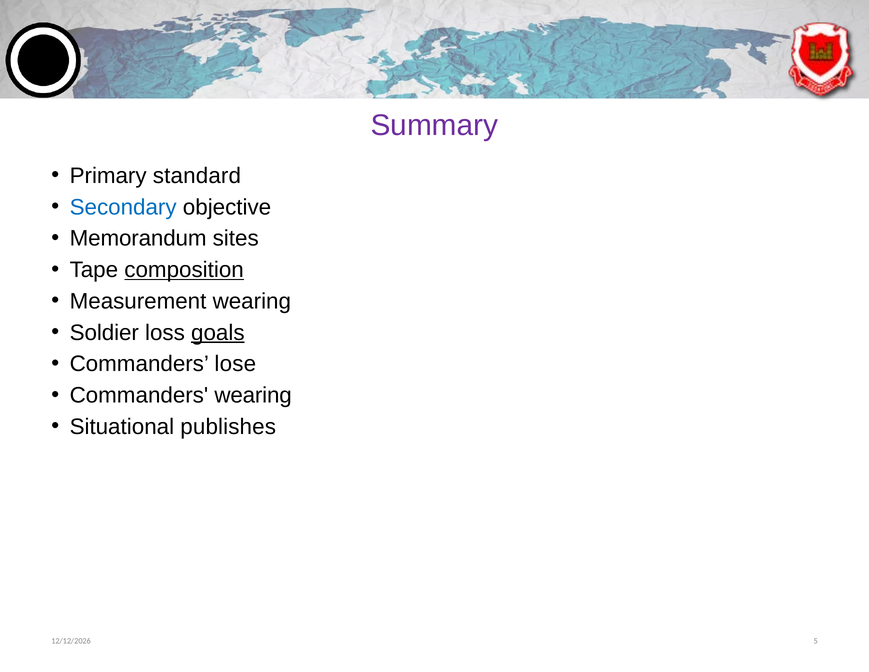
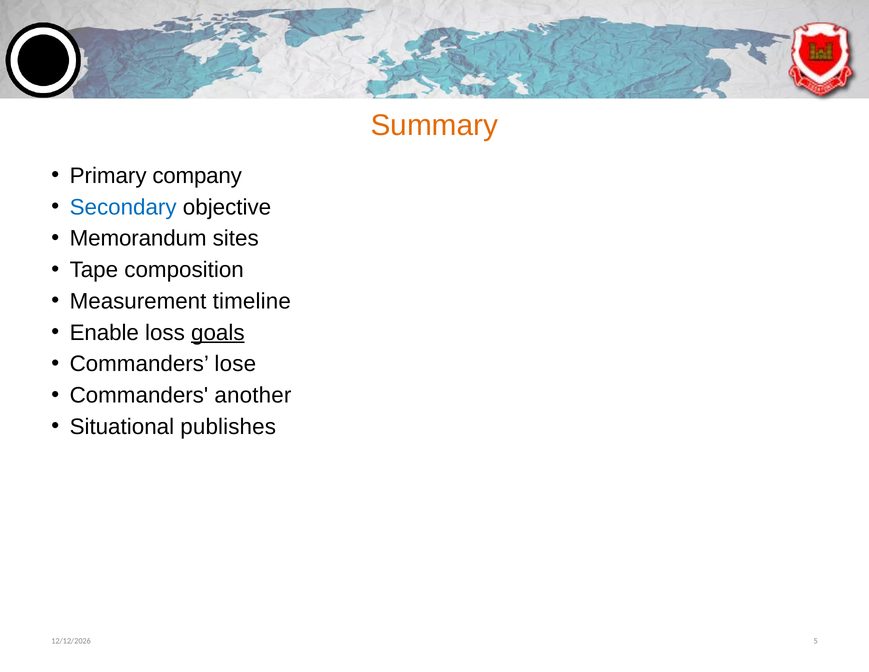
Summary colour: purple -> orange
standard: standard -> company
composition underline: present -> none
Measurement wearing: wearing -> timeline
Soldier: Soldier -> Enable
Commanders wearing: wearing -> another
